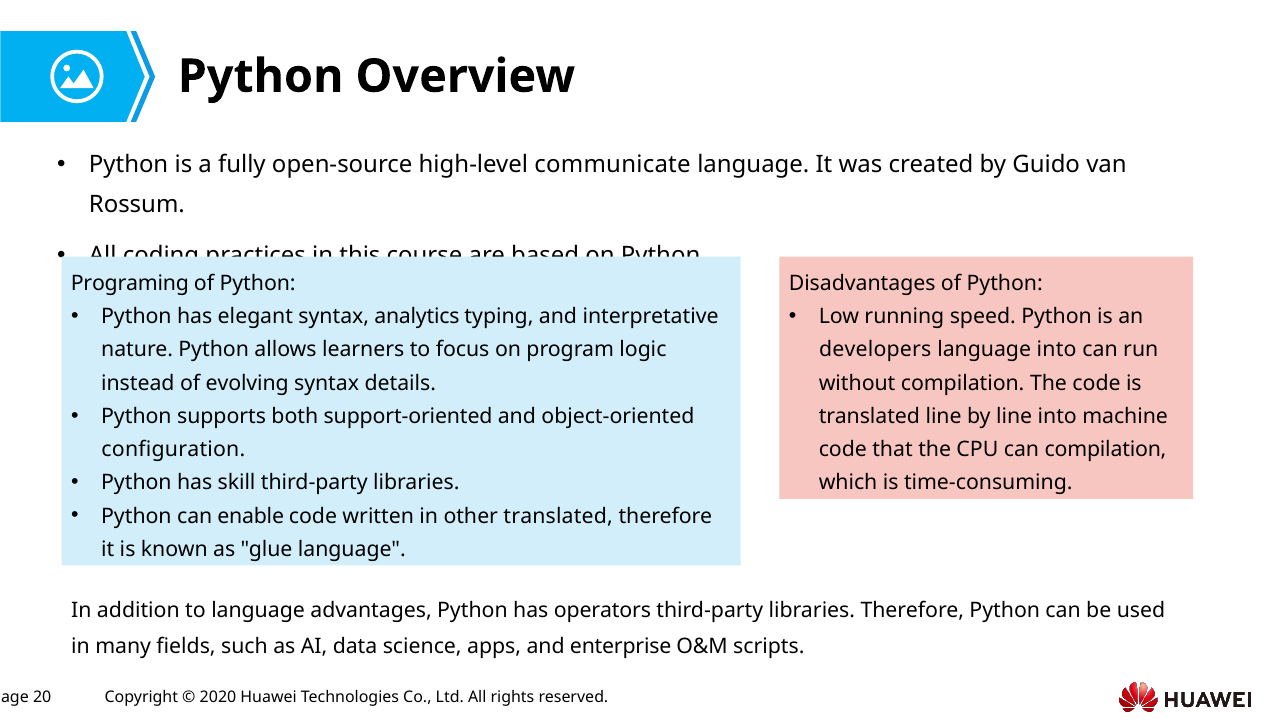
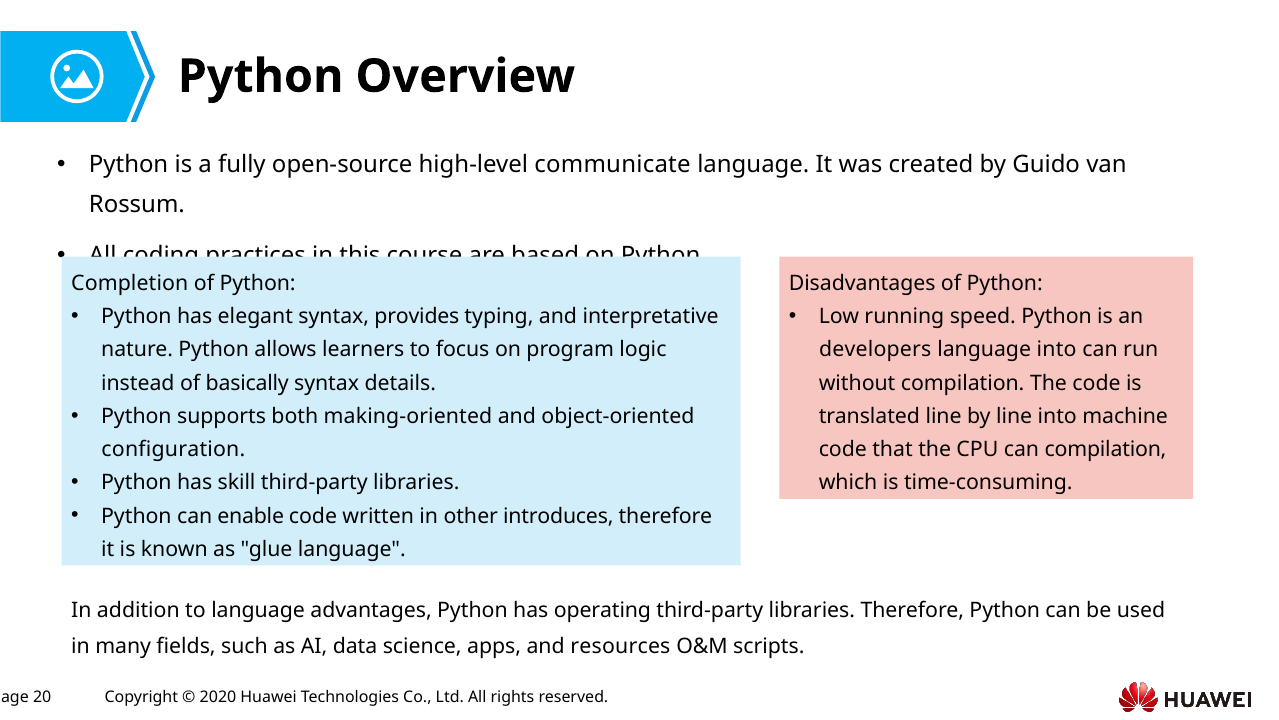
Programing: Programing -> Completion
analytics: analytics -> provides
evolving: evolving -> basically
support-oriented: support-oriented -> making-oriented
other translated: translated -> introduces
operators: operators -> operating
enterprise: enterprise -> resources
